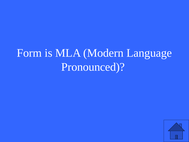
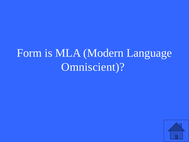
Pronounced: Pronounced -> Omniscient
